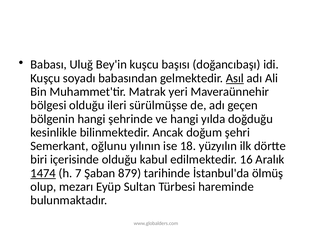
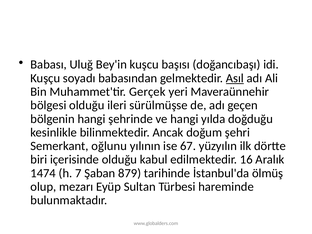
Matrak: Matrak -> Gerçek
18: 18 -> 67
1474 underline: present -> none
